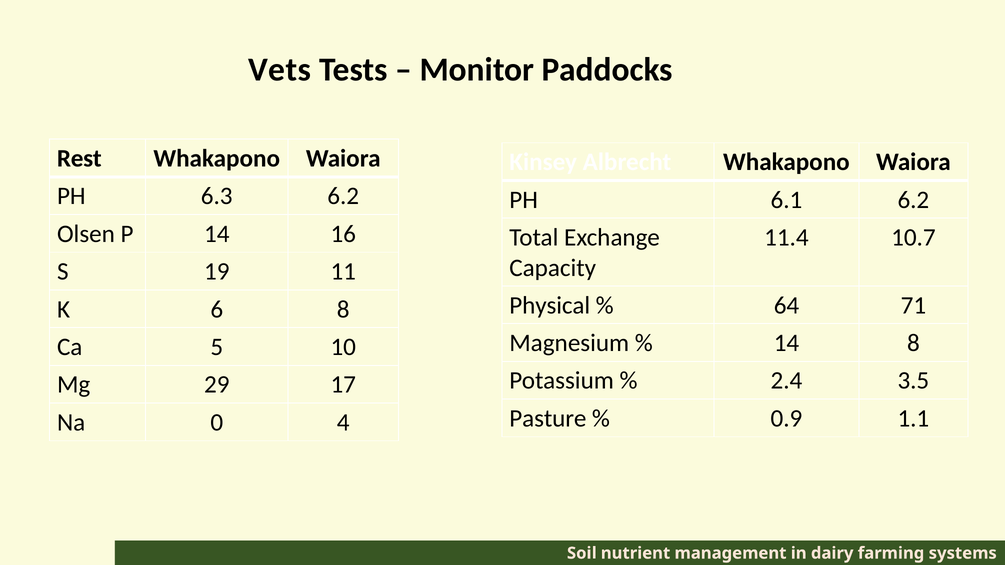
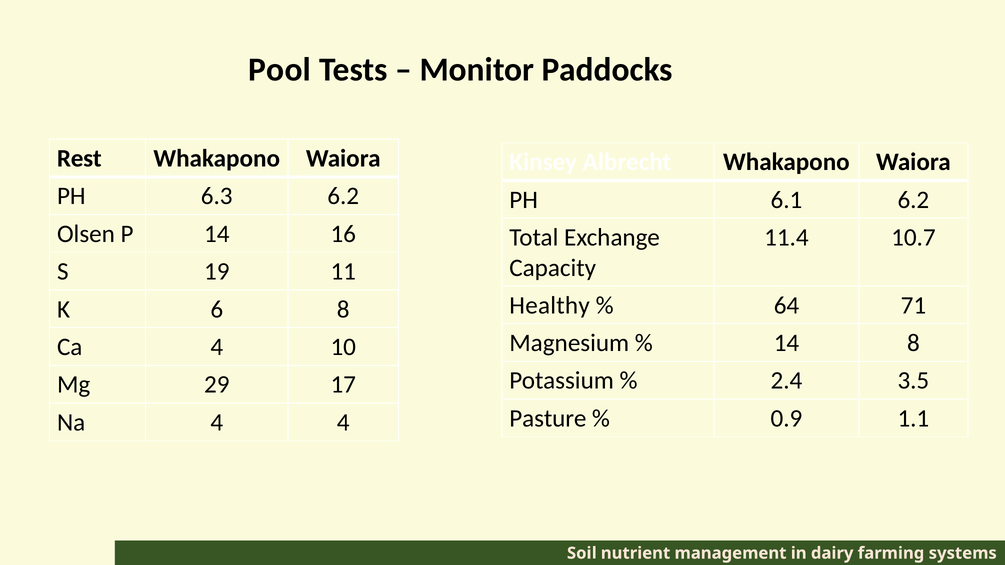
Vets: Vets -> Pool
Physical: Physical -> Healthy
Ca 5: 5 -> 4
Na 0: 0 -> 4
